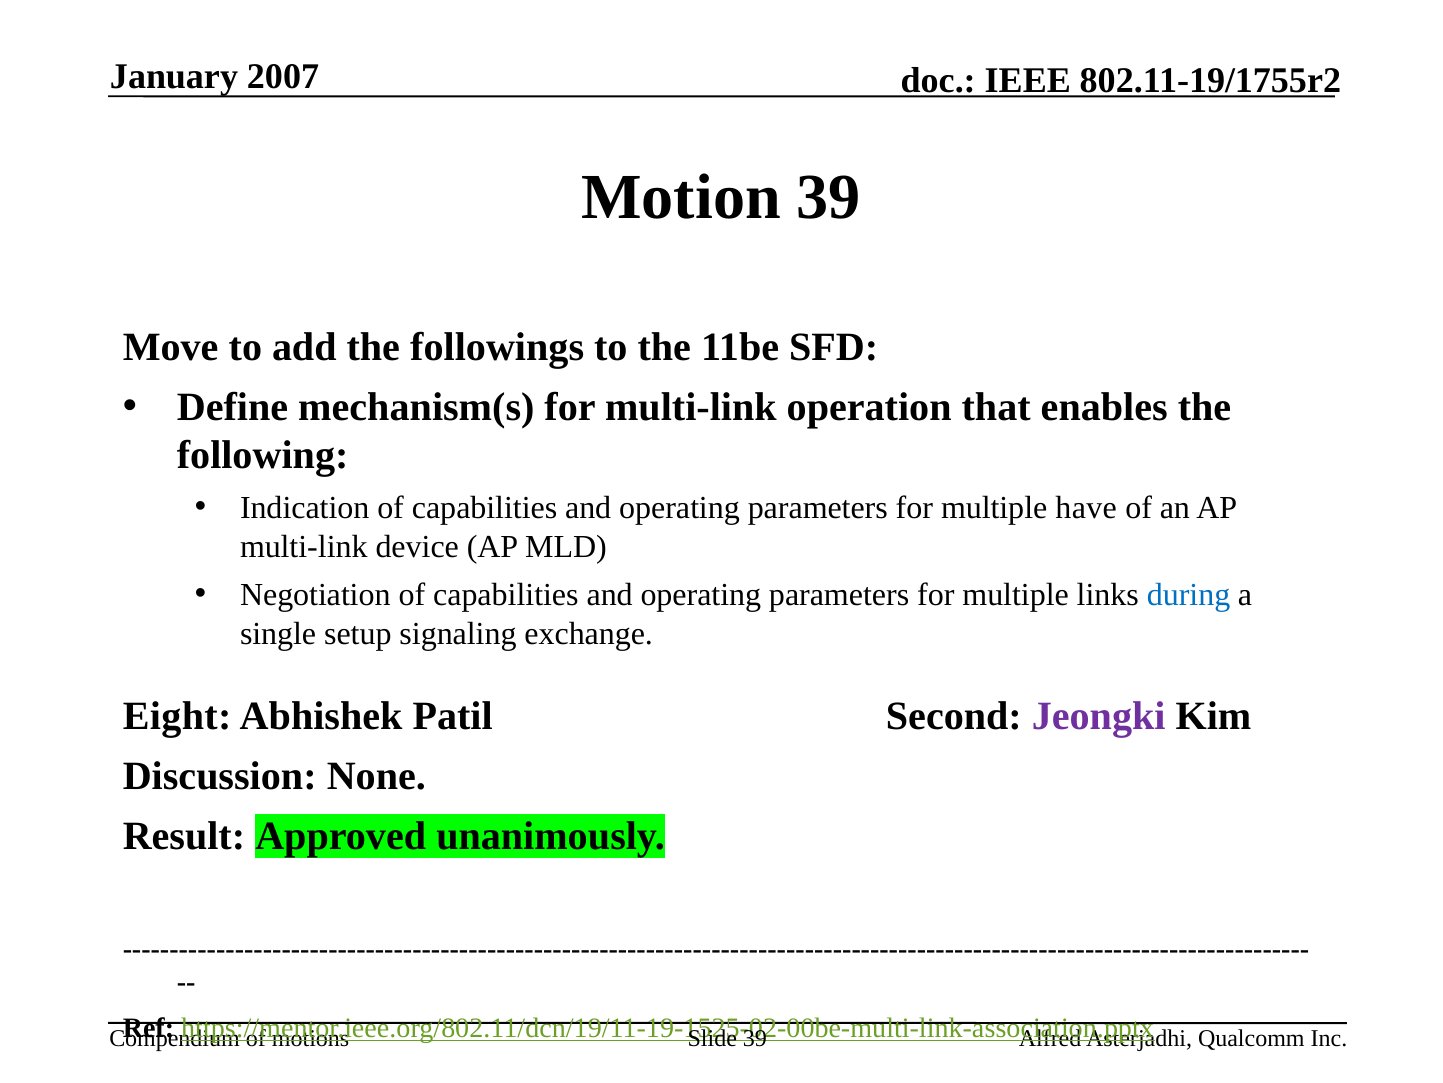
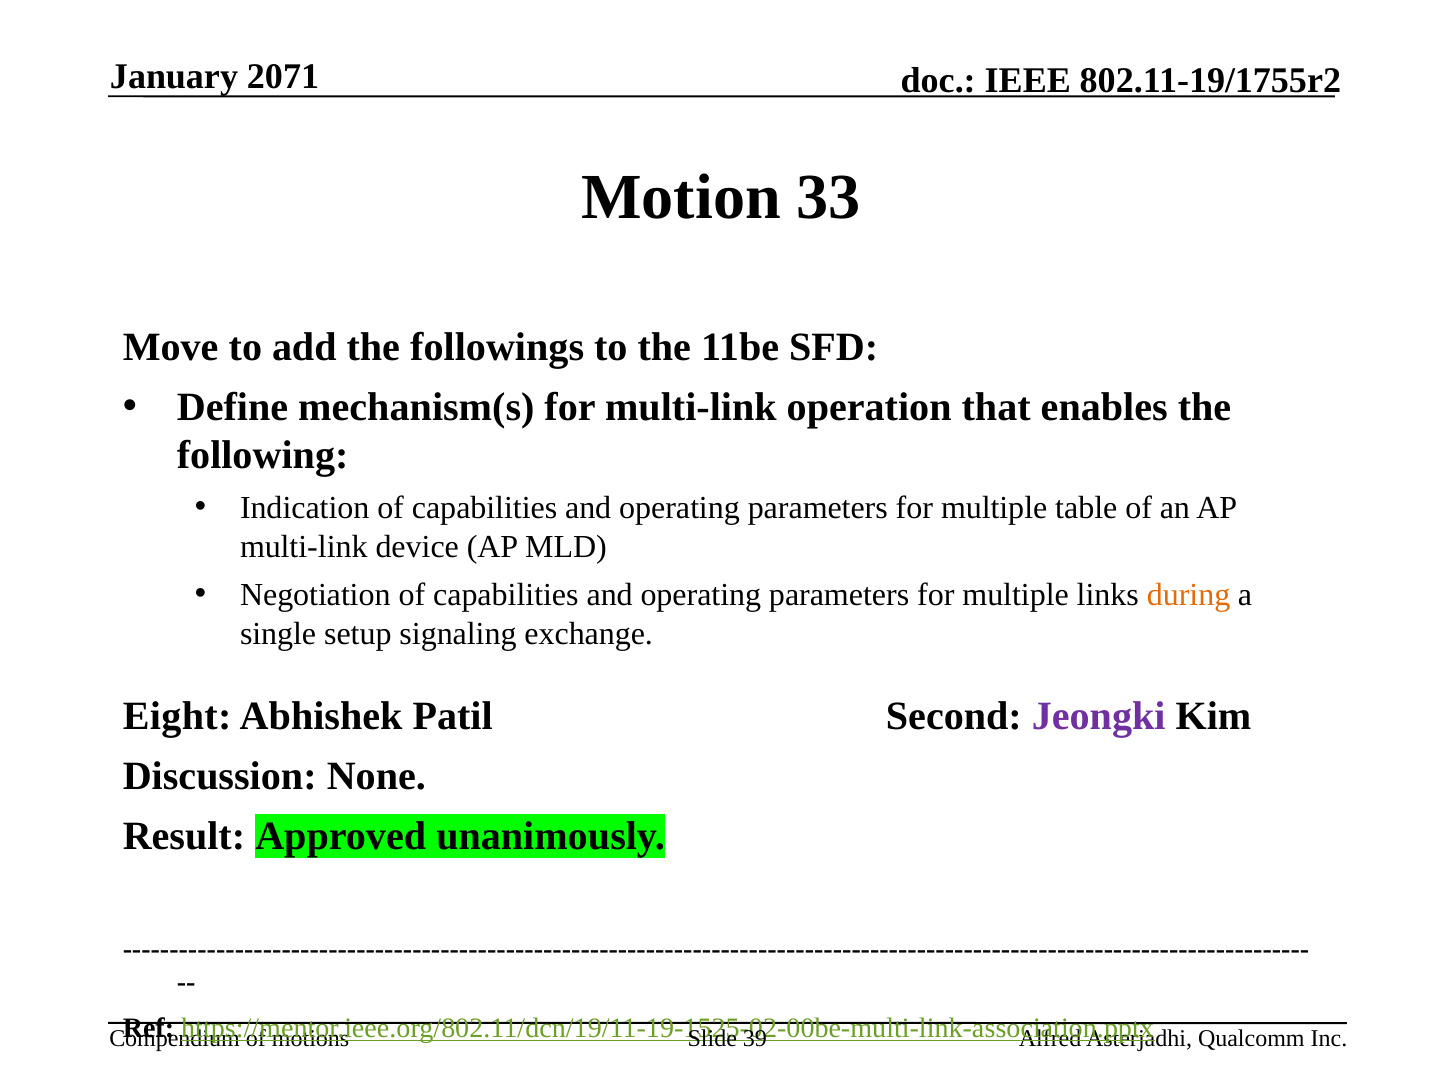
2007: 2007 -> 2071
Motion 39: 39 -> 33
have: have -> table
during colour: blue -> orange
